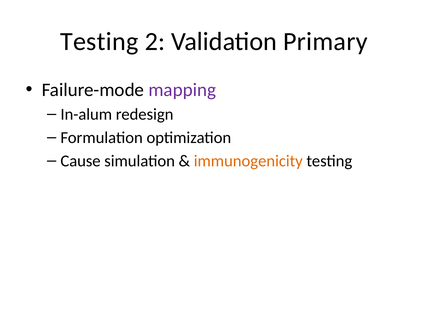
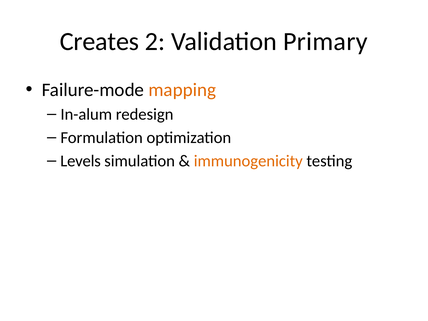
Testing at (99, 41): Testing -> Creates
mapping colour: purple -> orange
Cause: Cause -> Levels
